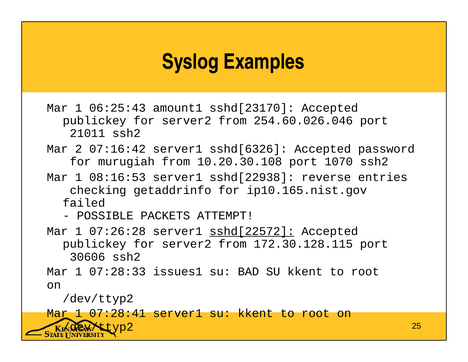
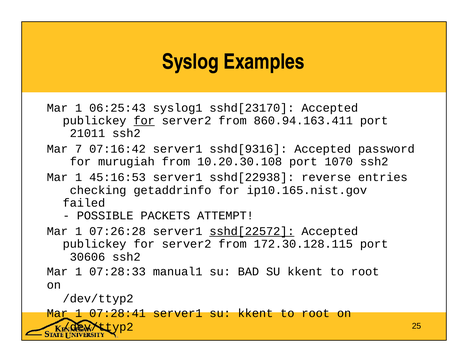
amount1: amount1 -> syslog1
for at (144, 120) underline: none -> present
254.60.026.046: 254.60.026.046 -> 860.94.163.411
2: 2 -> 7
sshd[6326: sshd[6326 -> sshd[9316
08:16:53: 08:16:53 -> 45:16:53
issues1: issues1 -> manual1
